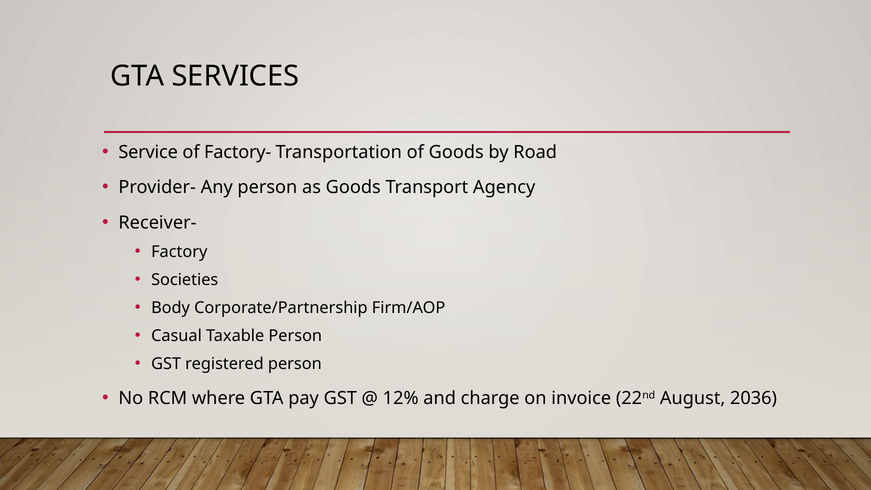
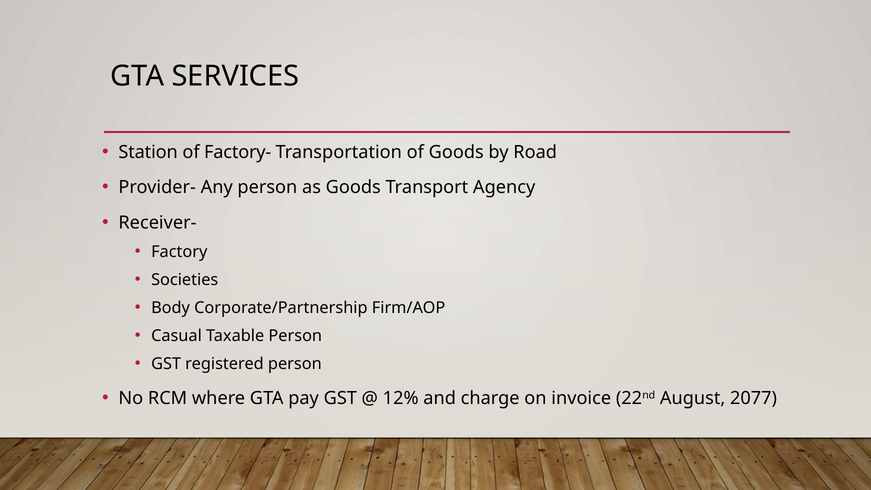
Service: Service -> Station
2036: 2036 -> 2077
